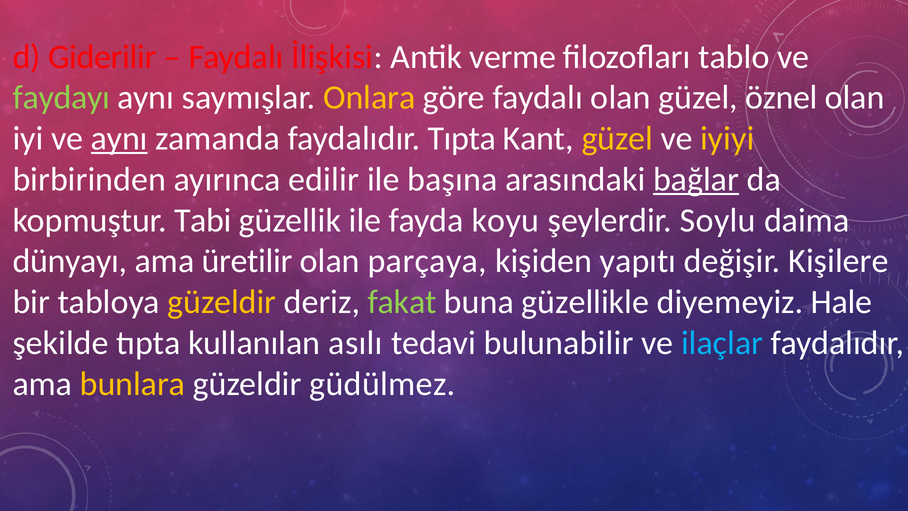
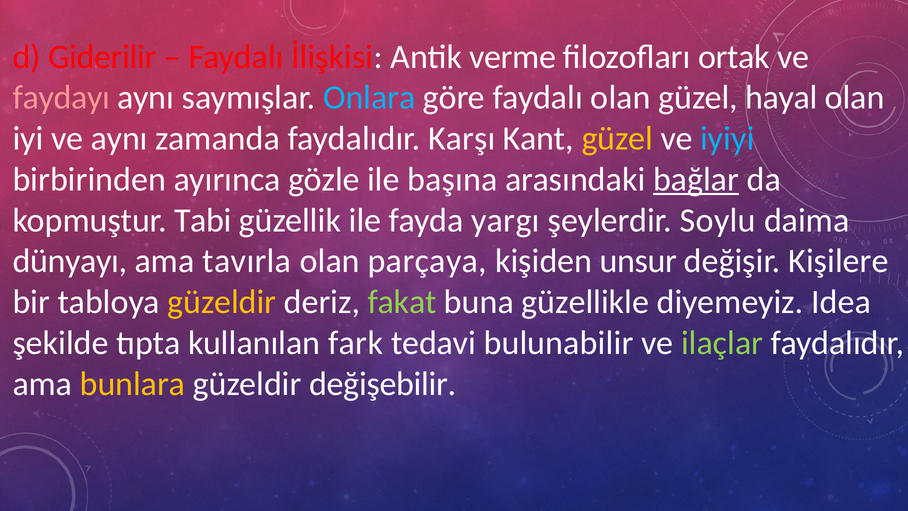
tablo: tablo -> ortak
faydayı colour: light green -> pink
Onlara colour: yellow -> light blue
öznel: öznel -> hayal
aynı at (119, 139) underline: present -> none
faydalıdır Tıpta: Tıpta -> Karşı
iyiyi colour: yellow -> light blue
edilir: edilir -> gözle
koyu: koyu -> yargı
üretilir: üretilir -> tavırla
yapıtı: yapıtı -> unsur
Hale: Hale -> Idea
asılı: asılı -> fark
ilaçlar colour: light blue -> light green
güdülmez: güdülmez -> değişebilir
